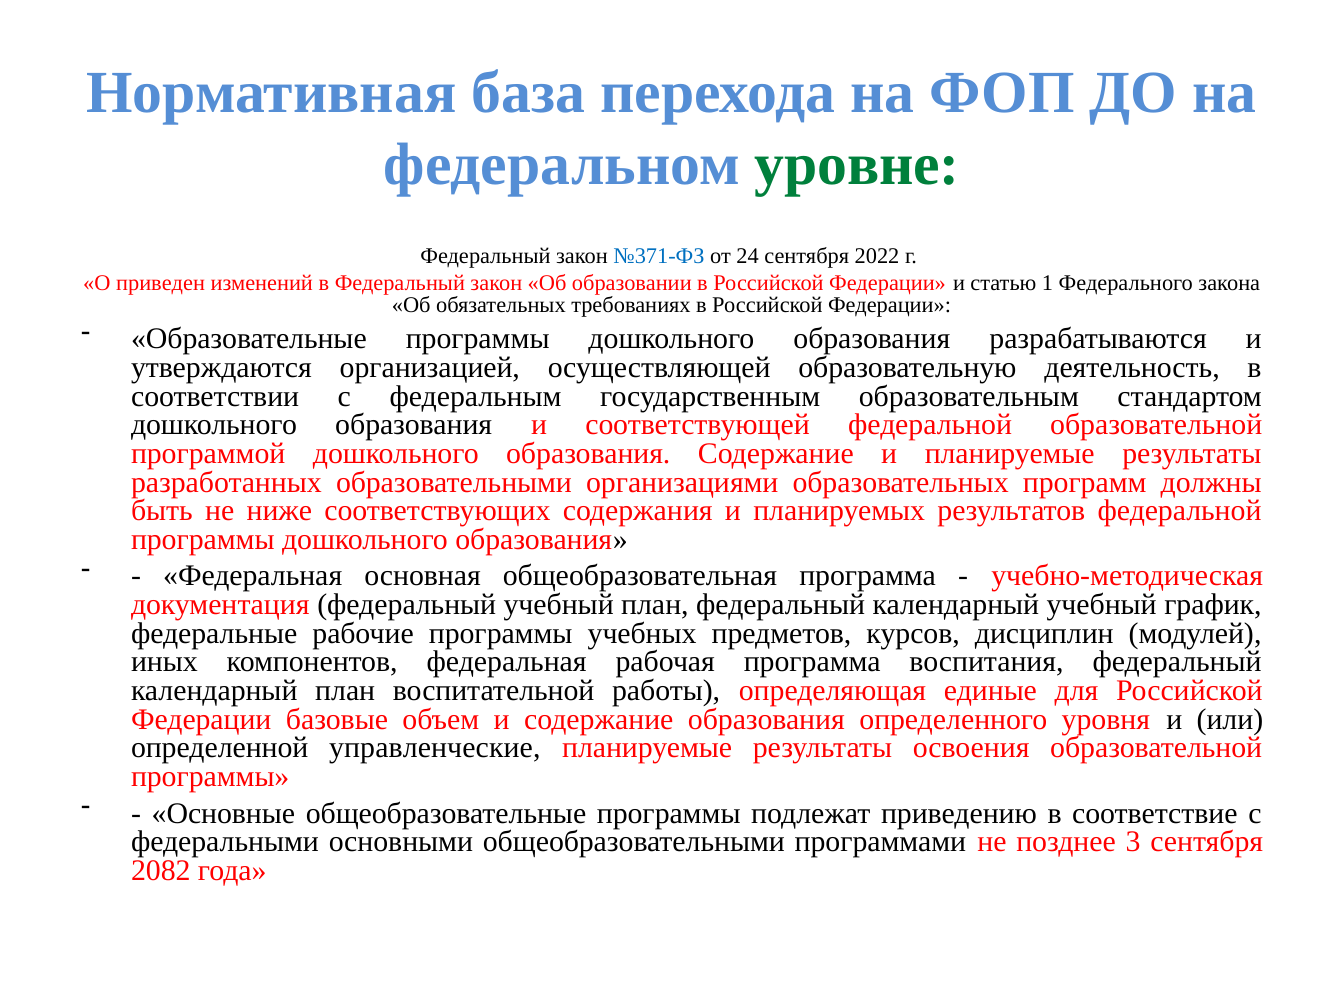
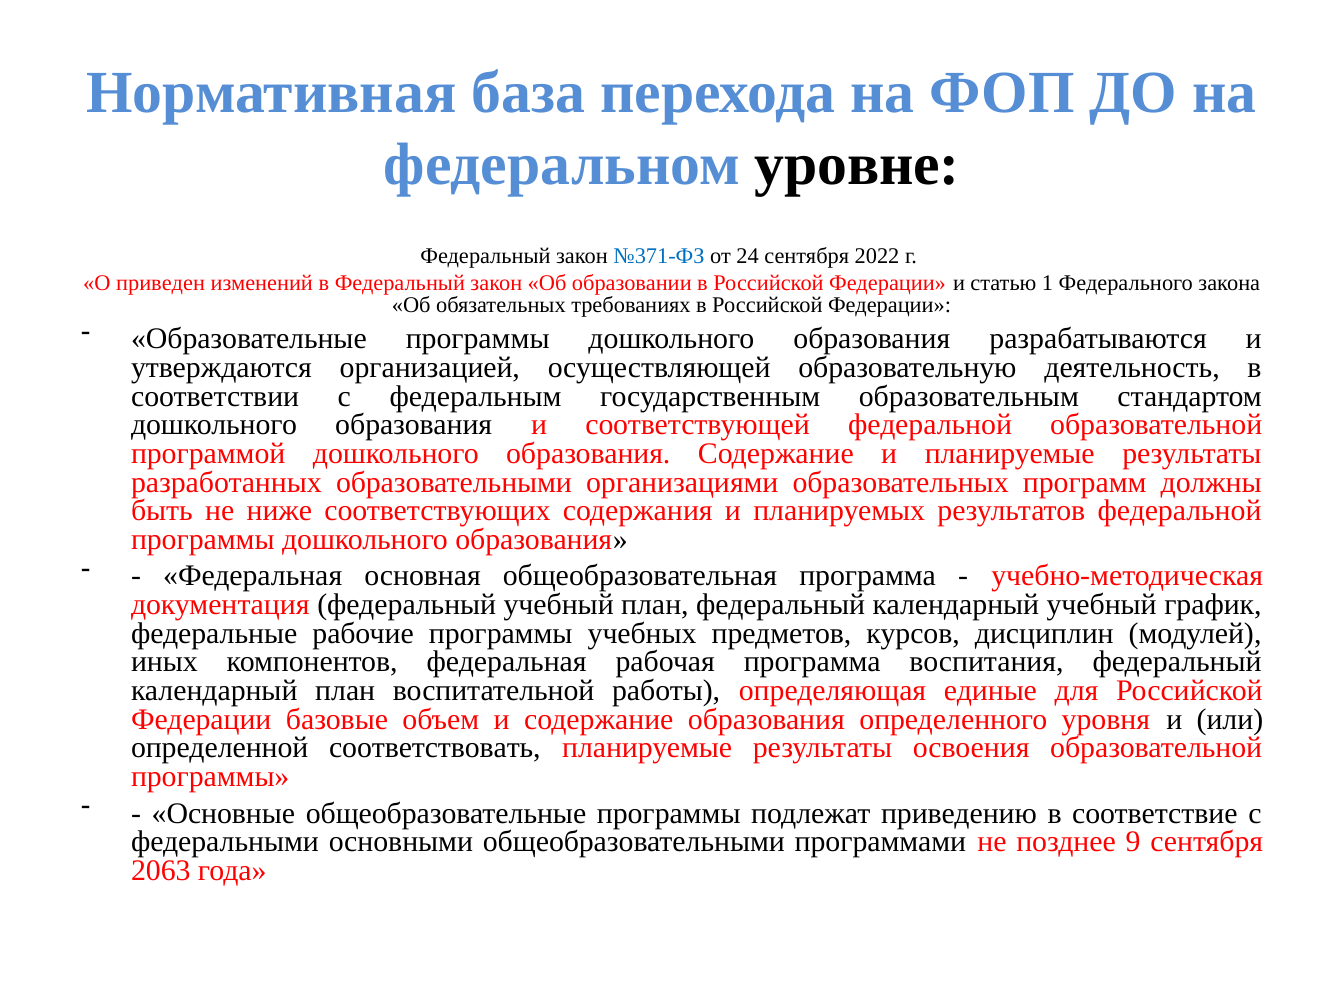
уровне colour: green -> black
управленческие: управленческие -> соответствовать
3: 3 -> 9
2082: 2082 -> 2063
